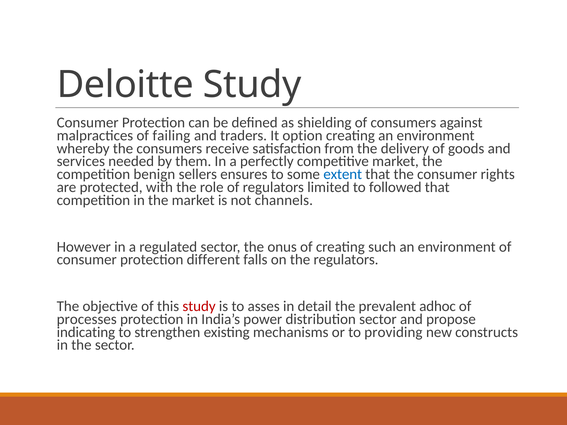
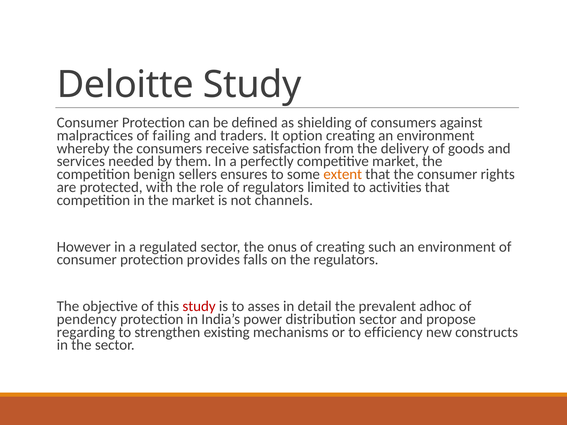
extent colour: blue -> orange
followed: followed -> activities
different: different -> provides
processes: processes -> pendency
indicating: indicating -> regarding
providing: providing -> efficiency
